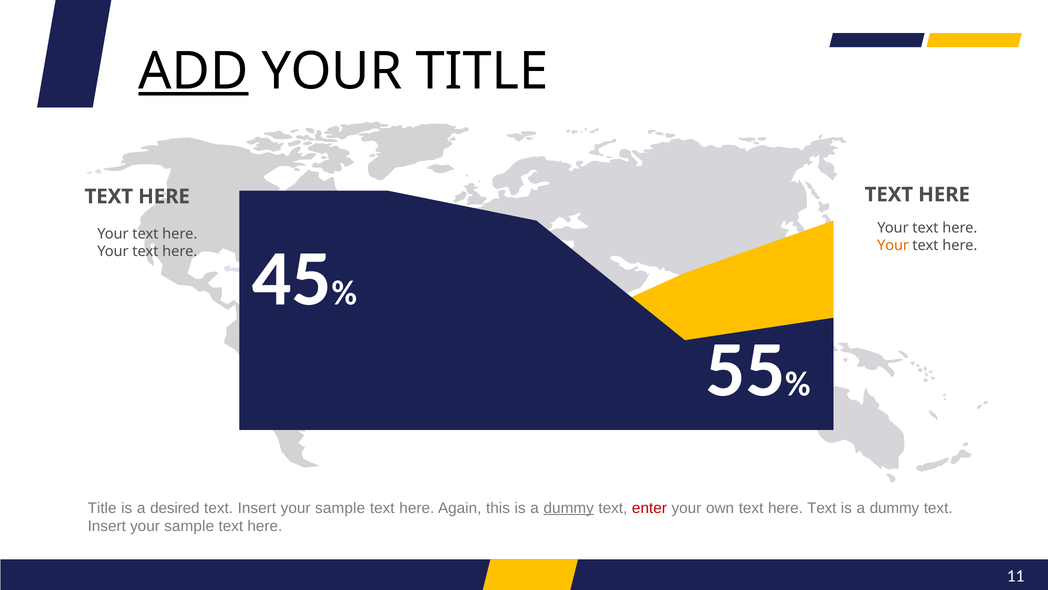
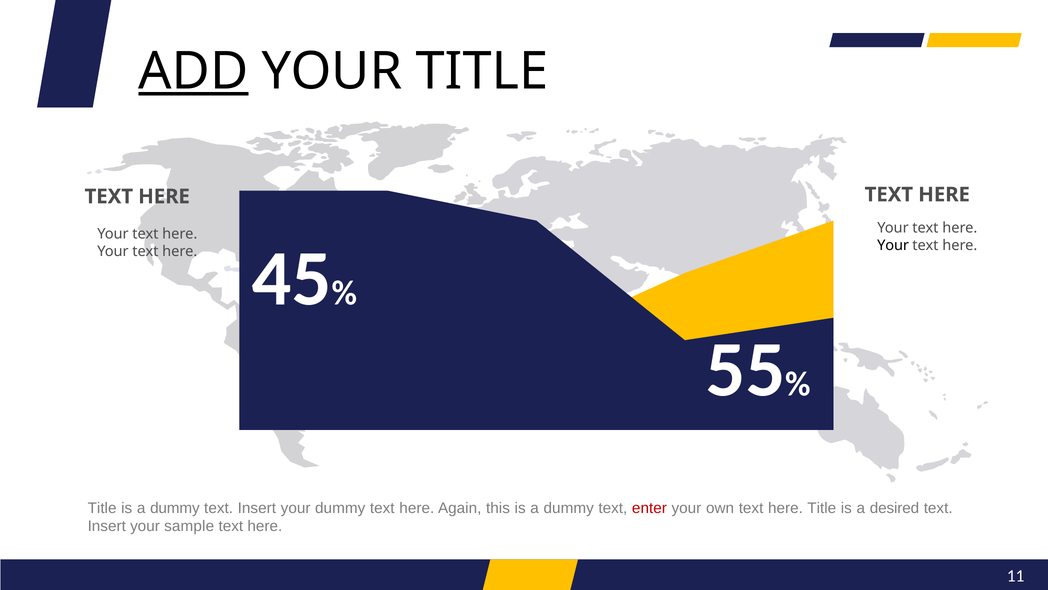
Your at (893, 245) colour: orange -> black
desired at (175, 508): desired -> dummy
sample at (340, 508): sample -> dummy
dummy at (569, 508) underline: present -> none
own text here Text: Text -> Title
dummy at (895, 508): dummy -> desired
